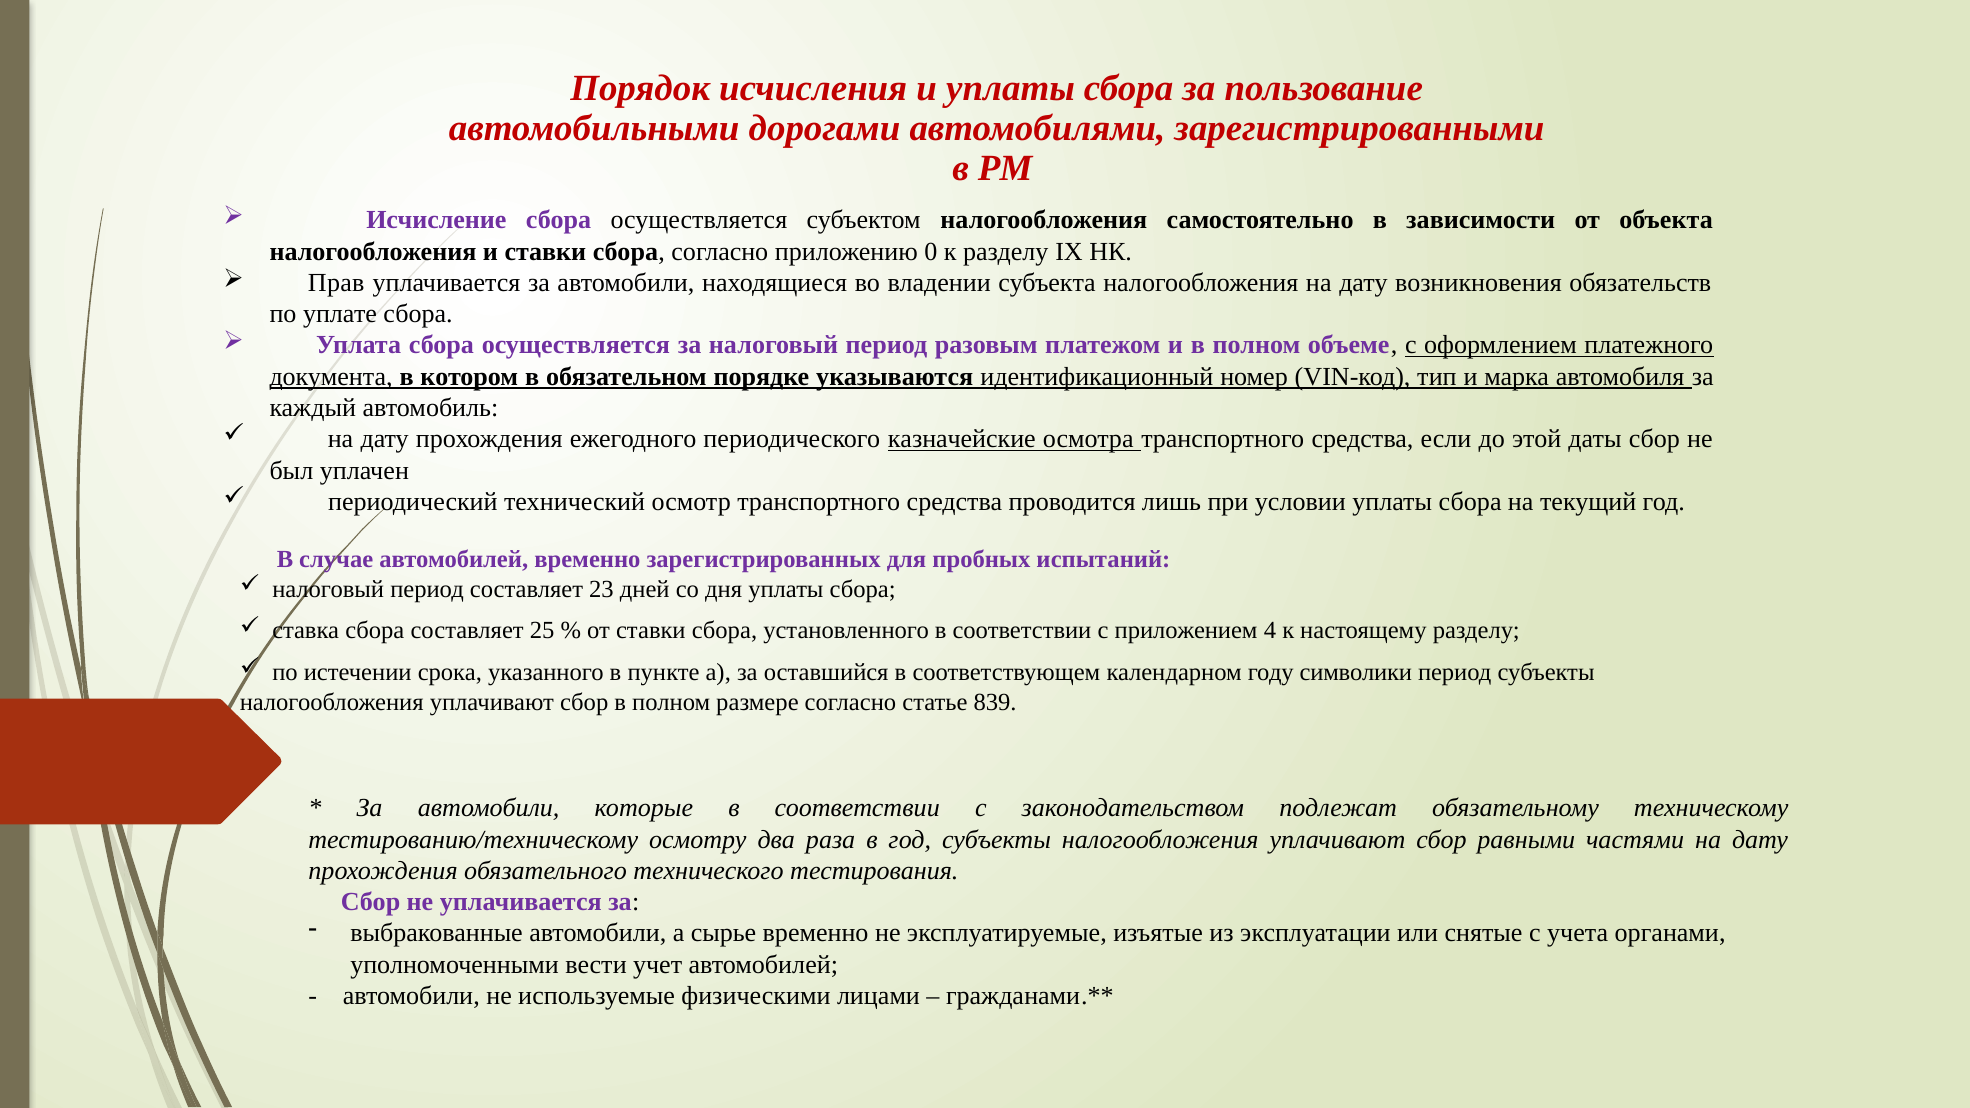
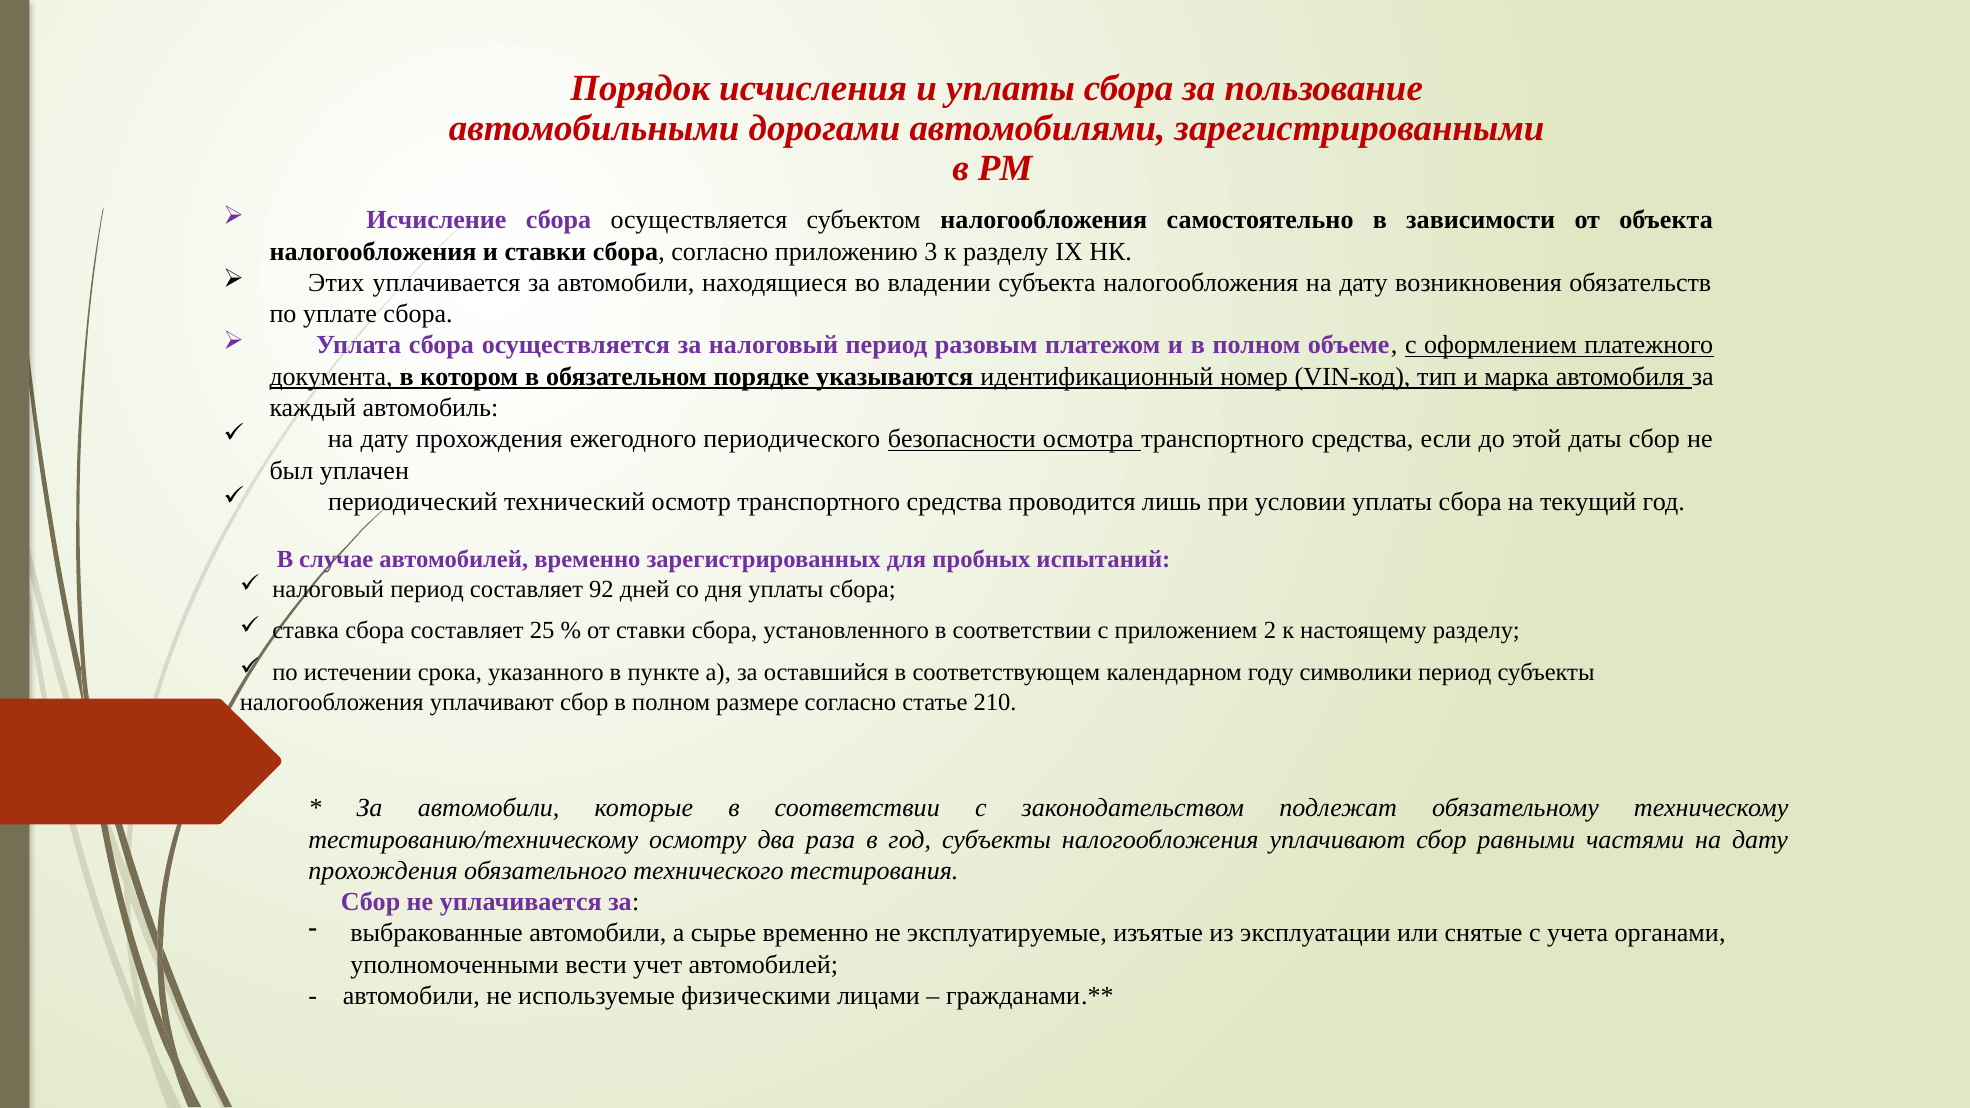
0: 0 -> 3
Прав: Прав -> Этих
казначейские: казначейские -> безопасности
23: 23 -> 92
4: 4 -> 2
839: 839 -> 210
